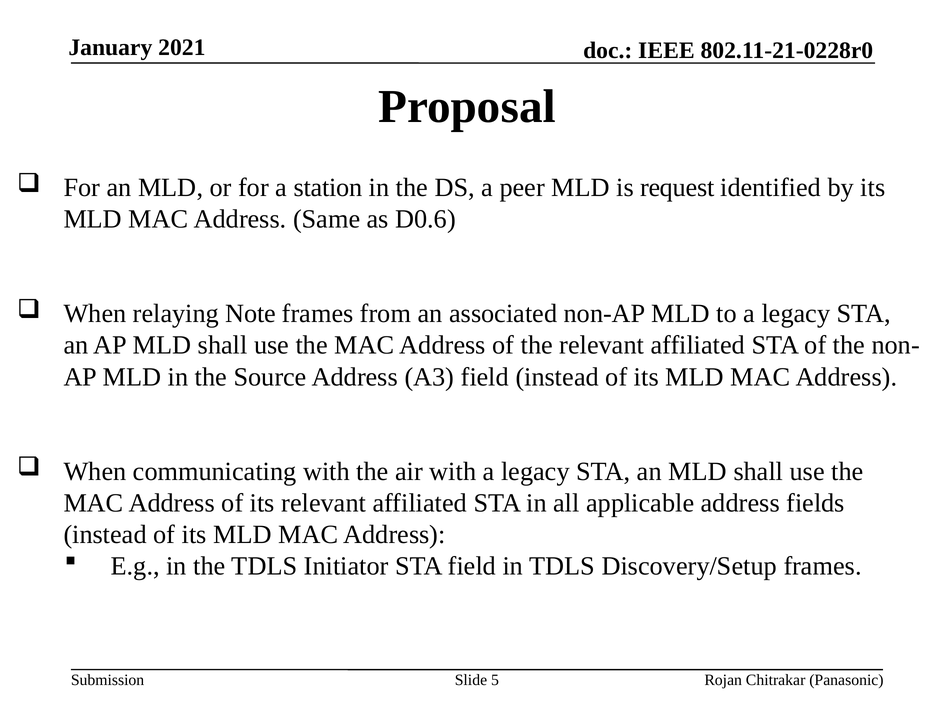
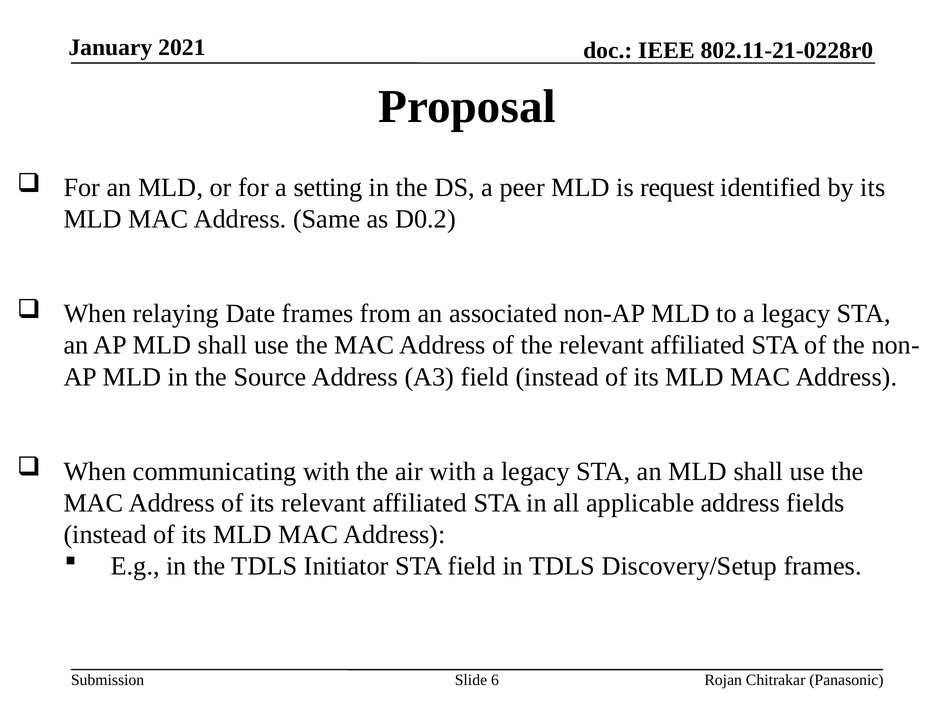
station: station -> setting
D0.6: D0.6 -> D0.2
Note: Note -> Date
5: 5 -> 6
